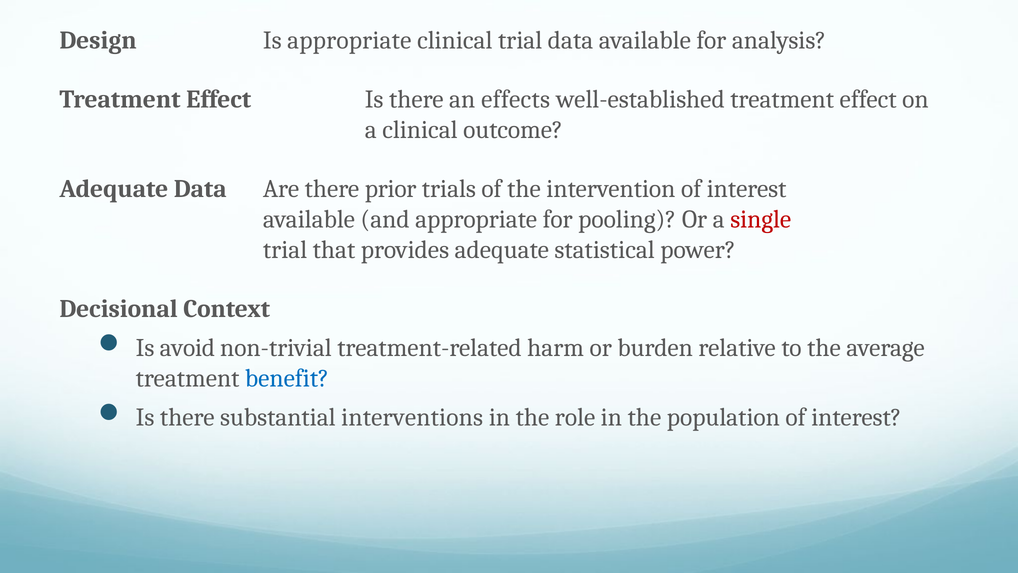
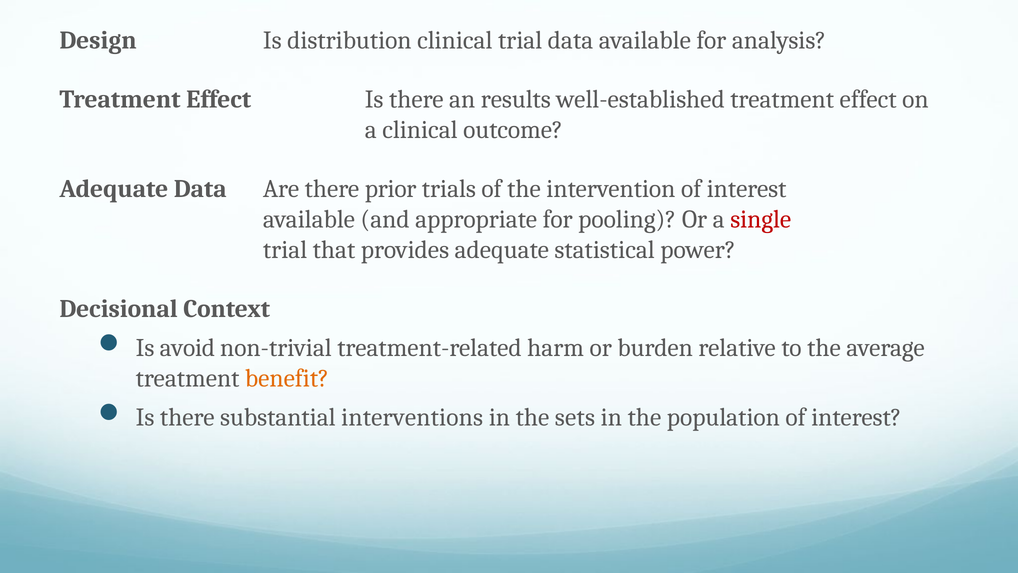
Is appropriate: appropriate -> distribution
effects: effects -> results
benefit colour: blue -> orange
role: role -> sets
